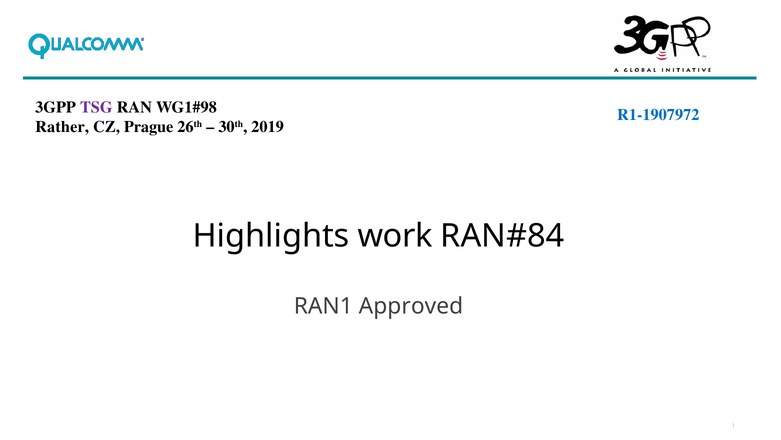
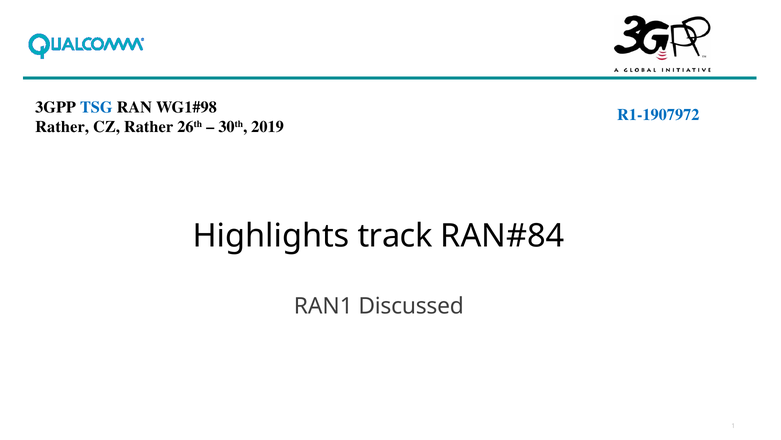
TSG colour: purple -> blue
CZ Prague: Prague -> Rather
work: work -> track
Approved: Approved -> Discussed
